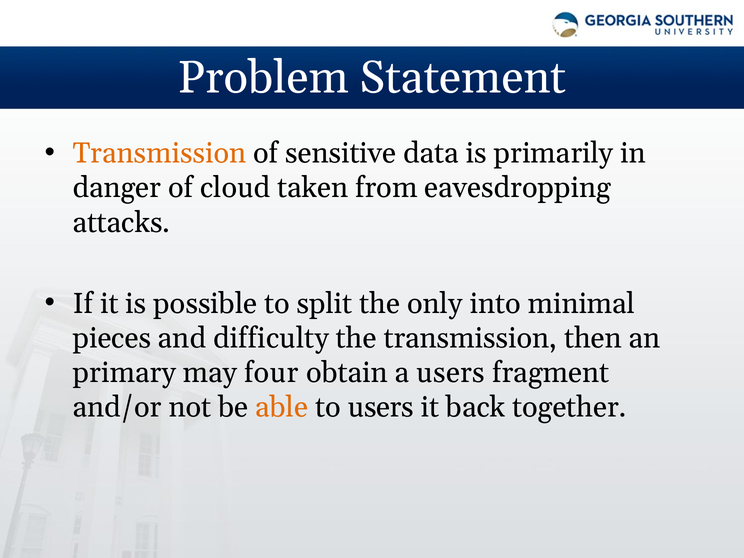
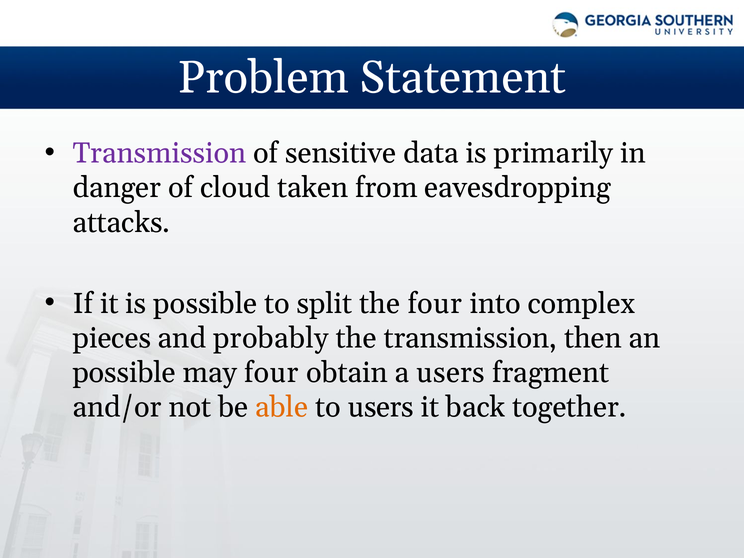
Transmission at (159, 153) colour: orange -> purple
the only: only -> four
minimal: minimal -> complex
difficulty: difficulty -> probably
primary at (124, 373): primary -> possible
